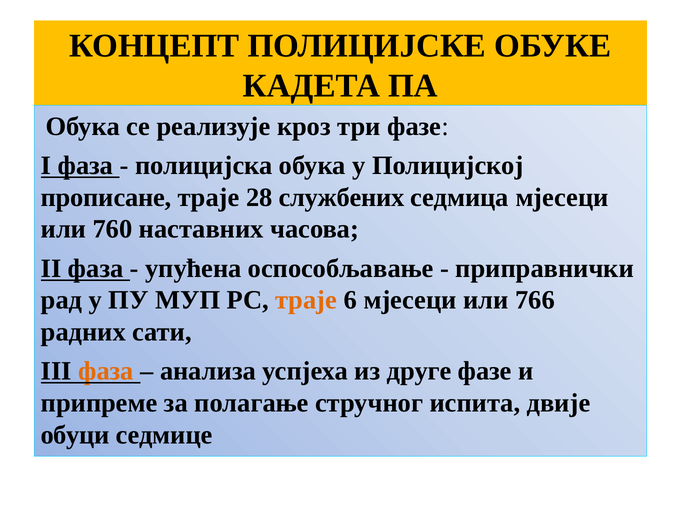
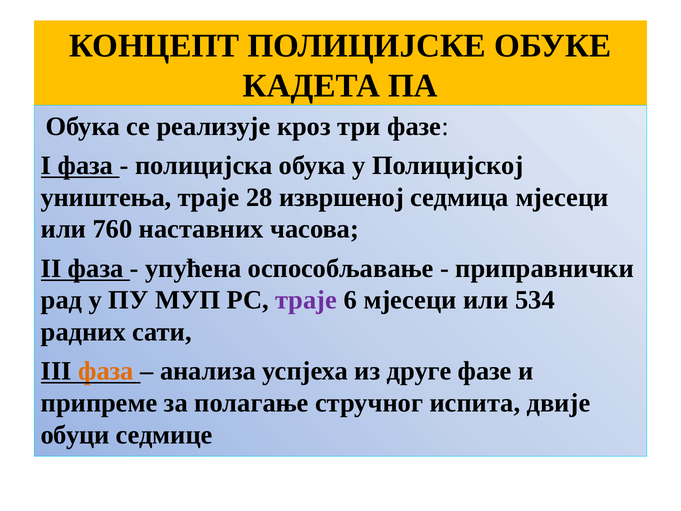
прописане: прописане -> уништења
службених: службених -> извршеној
траје at (306, 300) colour: orange -> purple
766: 766 -> 534
